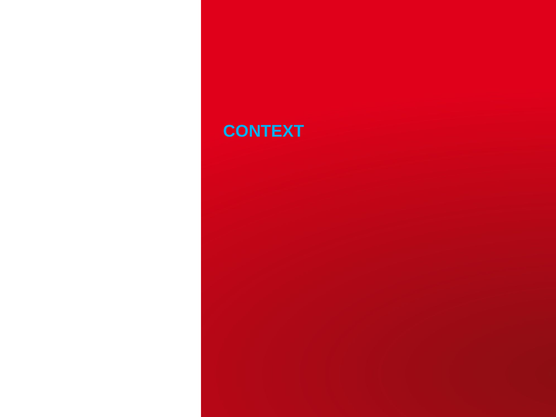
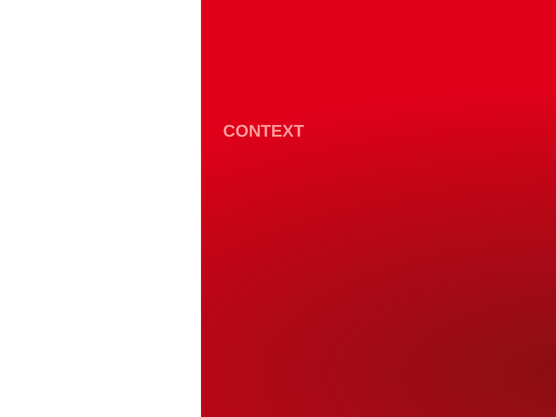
CONTEXT colour: light blue -> pink
